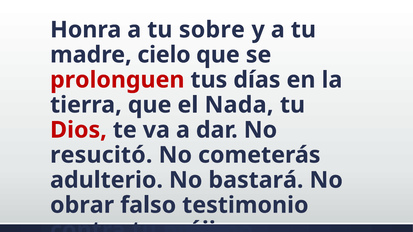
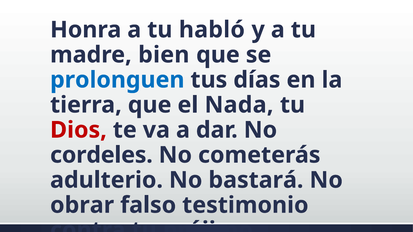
sobre: sobre -> habló
cielo: cielo -> bien
prolonguen colour: red -> blue
resucitó: resucitó -> cordeles
